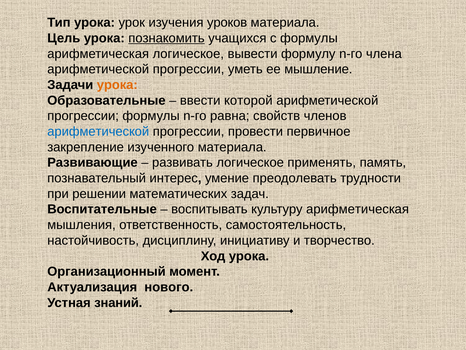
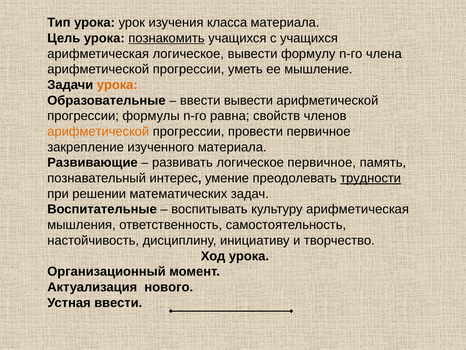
уроков: уроков -> класса
с формулы: формулы -> учащихся
ввести которой: которой -> вывести
арифметической at (98, 131) colour: blue -> orange
логическое применять: применять -> первичное
трудности underline: none -> present
Устная знаний: знаний -> ввести
